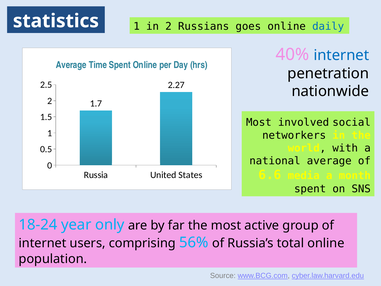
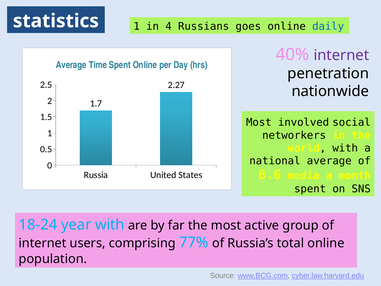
in 2: 2 -> 4
internet at (341, 55) colour: blue -> purple
year only: only -> with
56%: 56% -> 77%
